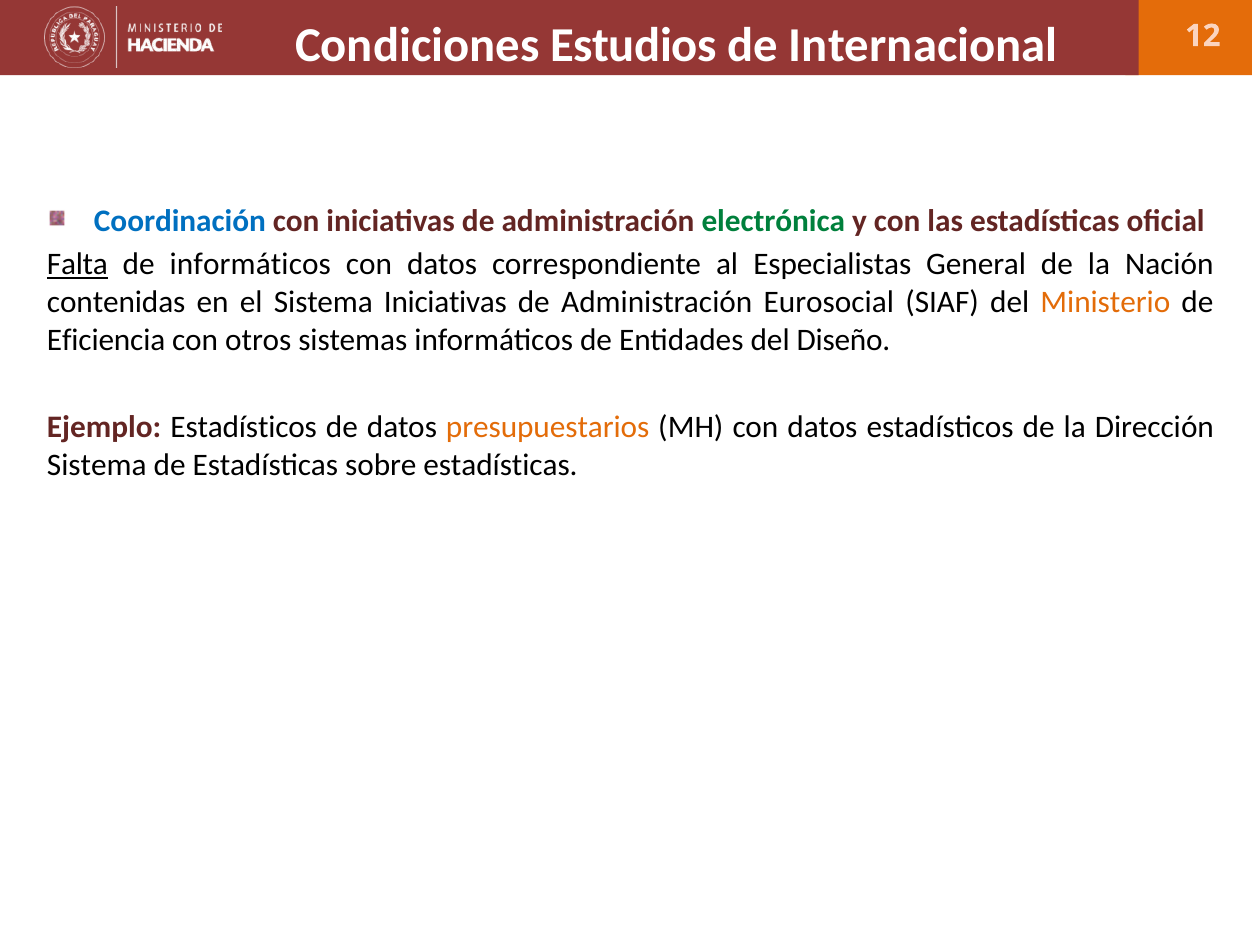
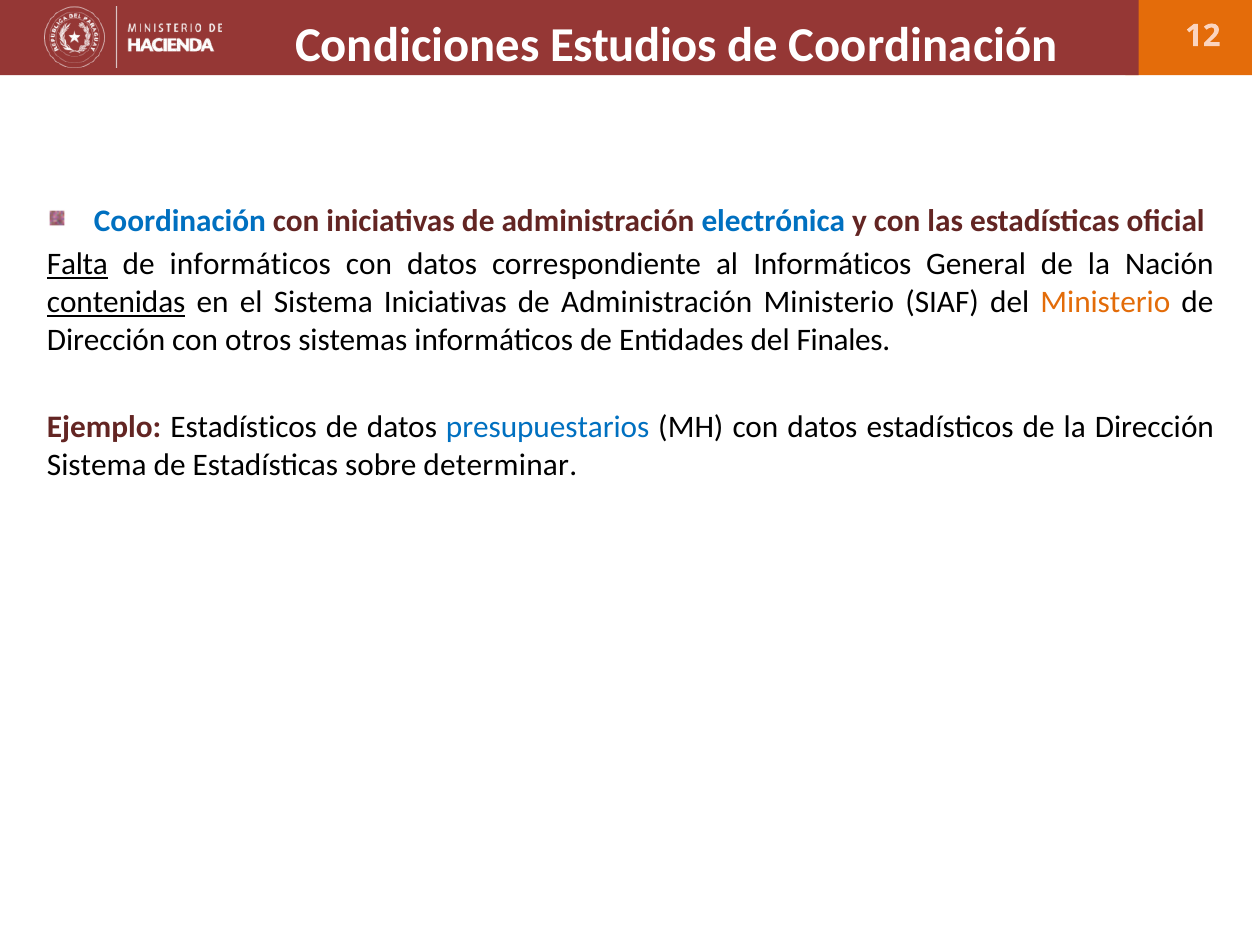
de Internacional: Internacional -> Coordinación
electrónica colour: green -> blue
al Especialistas: Especialistas -> Informáticos
contenidas underline: none -> present
Administración Eurosocial: Eurosocial -> Ministerio
Eficiencia at (106, 340): Eficiencia -> Dirección
Diseño: Diseño -> Finales
presupuestarios colour: orange -> blue
sobre estadísticas: estadísticas -> determinar
